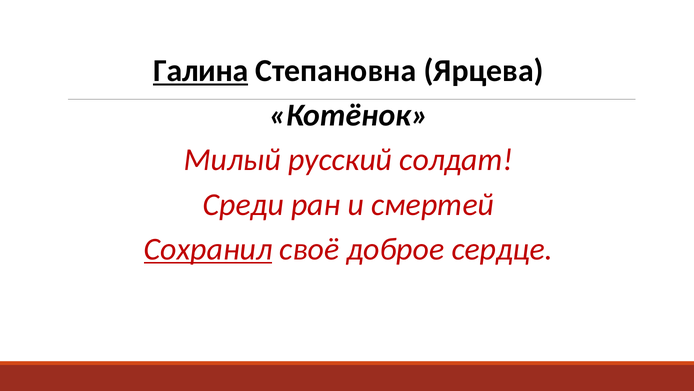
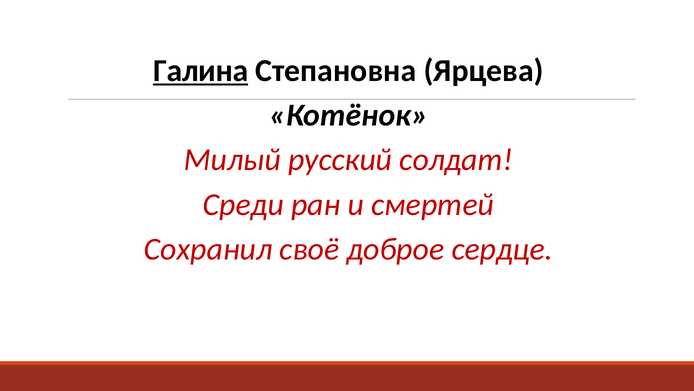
Сохранил underline: present -> none
